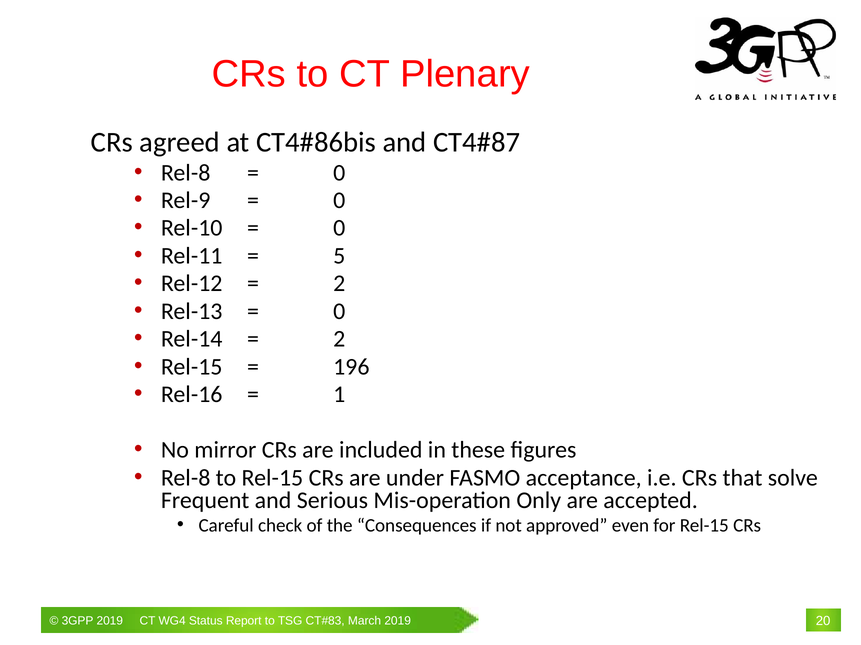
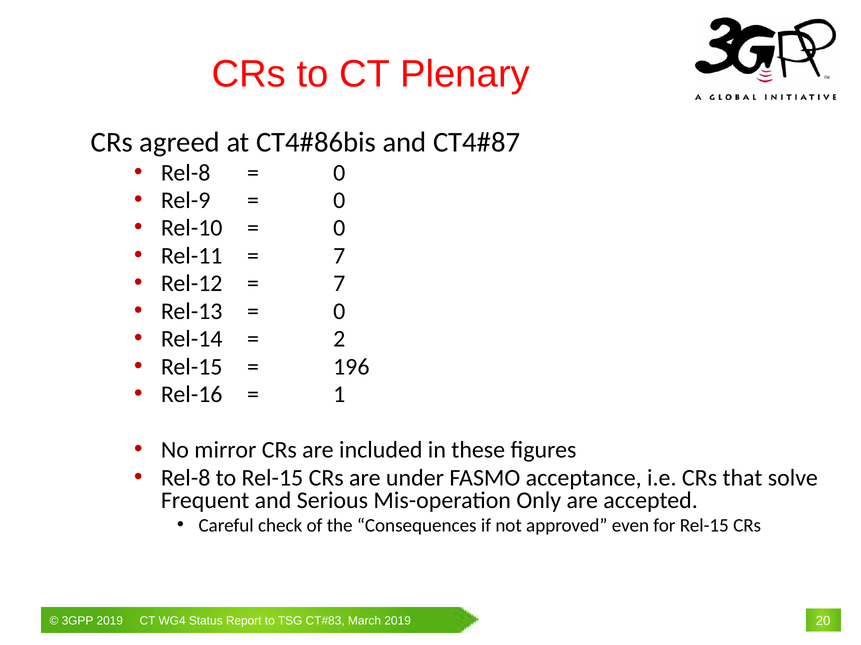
5 at (339, 256): 5 -> 7
2 at (339, 284): 2 -> 7
